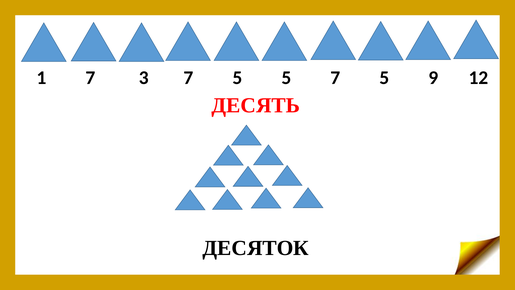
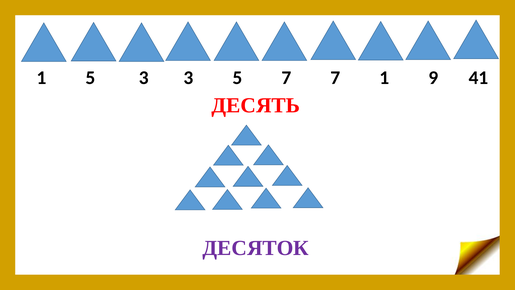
1 7: 7 -> 5
3 7: 7 -> 3
5 5: 5 -> 7
5 at (384, 78): 5 -> 1
12: 12 -> 41
ДЕСЯТОК colour: black -> purple
